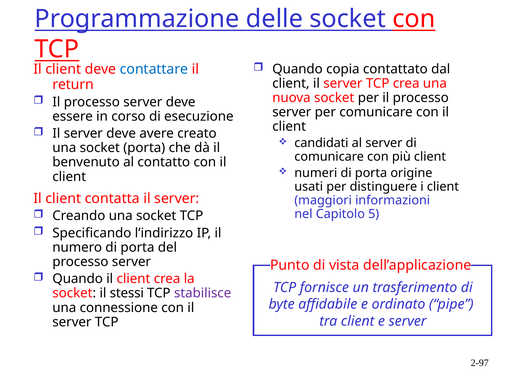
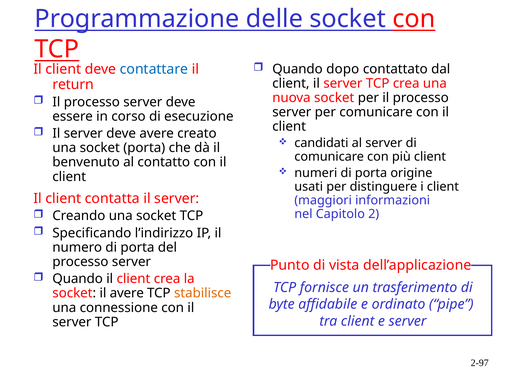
copia: copia -> dopo
5: 5 -> 2
il stessi: stessi -> avere
stabilisce colour: purple -> orange
